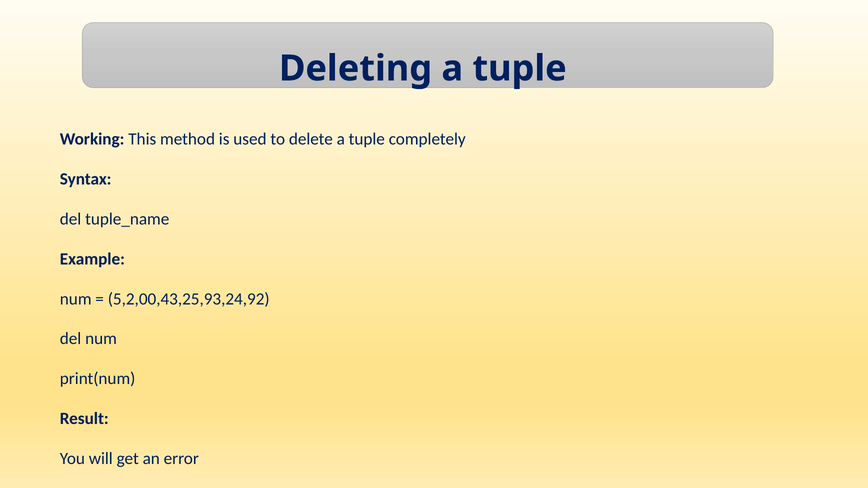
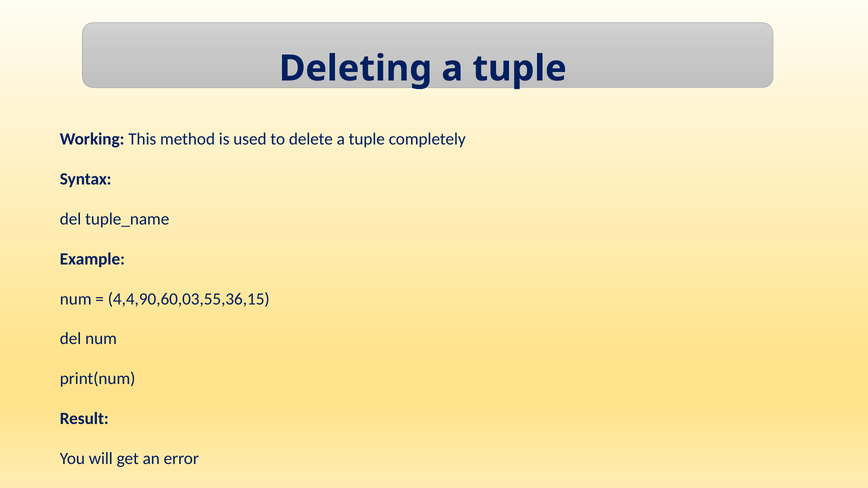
5,2,00,43,25,93,24,92: 5,2,00,43,25,93,24,92 -> 4,4,90,60,03,55,36,15
